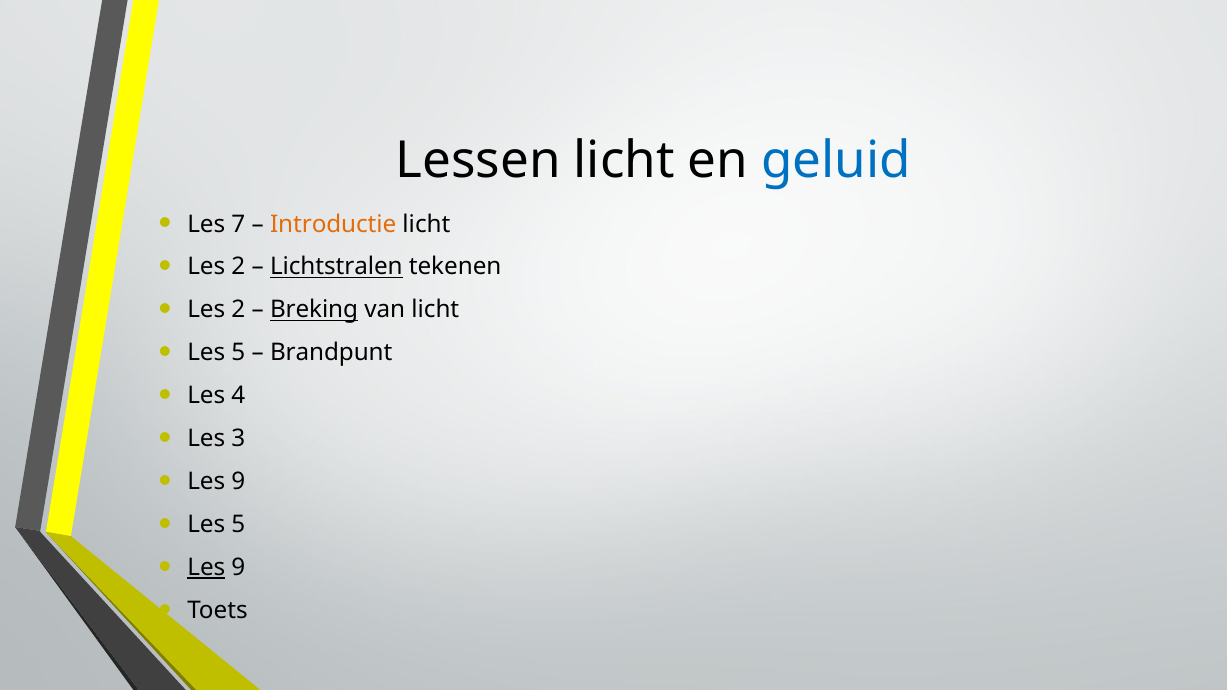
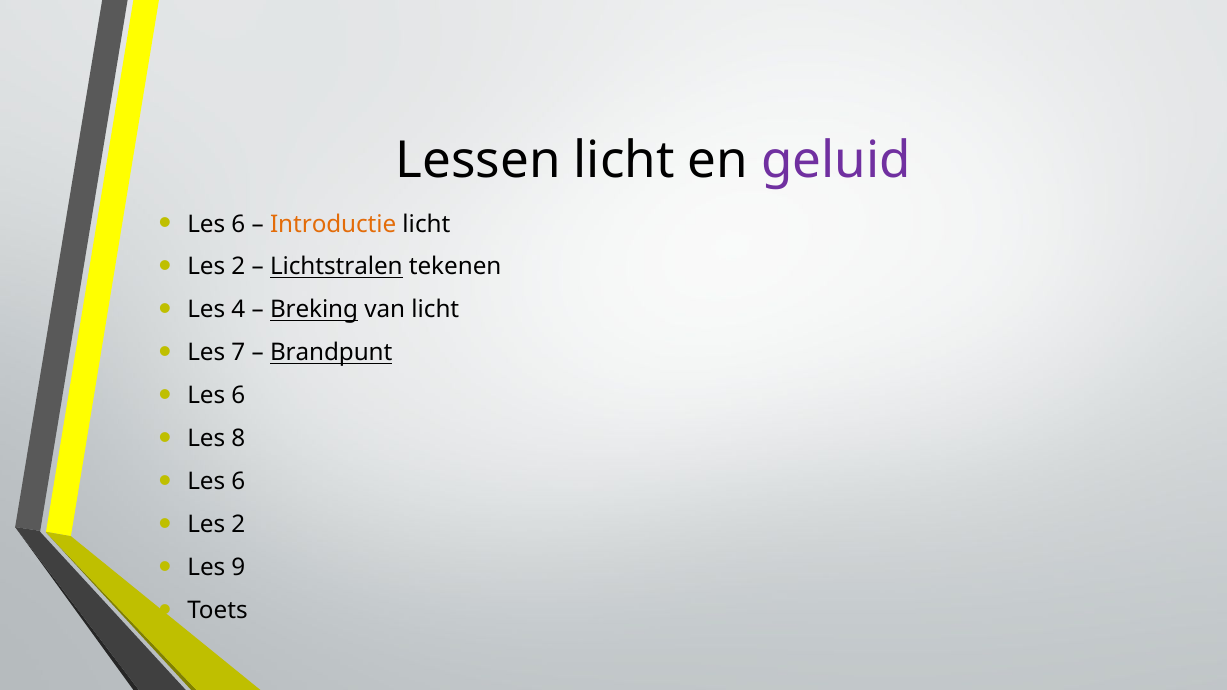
geluid colour: blue -> purple
7 at (238, 224): 7 -> 6
2 at (238, 310): 2 -> 4
5 at (238, 353): 5 -> 7
Brandpunt underline: none -> present
4 at (238, 396): 4 -> 6
3: 3 -> 8
9 at (238, 482): 9 -> 6
5 at (238, 525): 5 -> 2
Les at (206, 568) underline: present -> none
